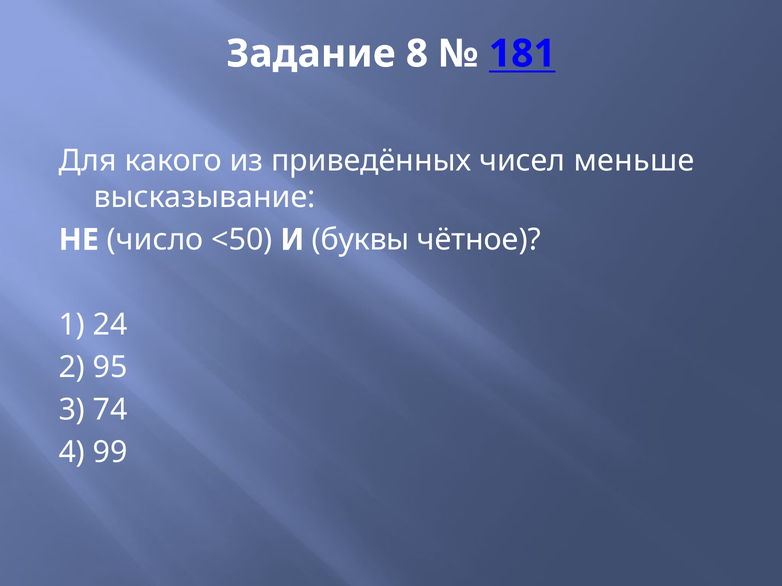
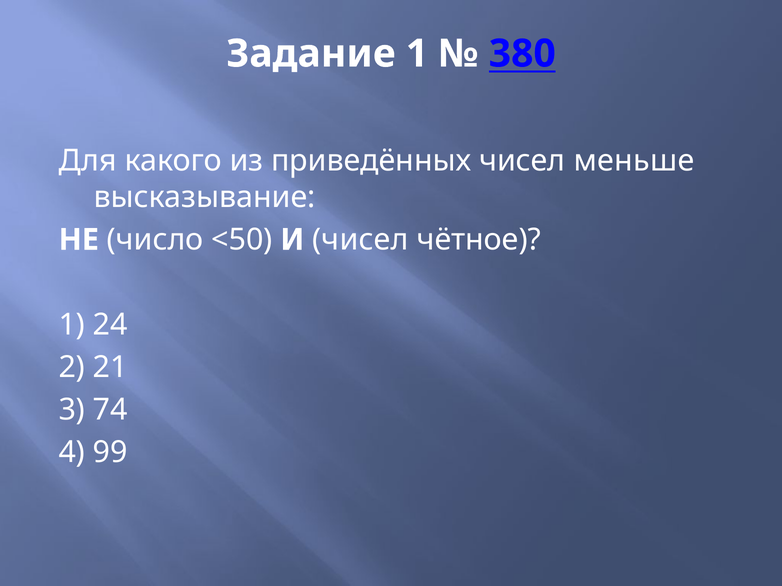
Задание 8: 8 -> 1
181: 181 -> 380
И буквы: буквы -> чисел
95: 95 -> 21
